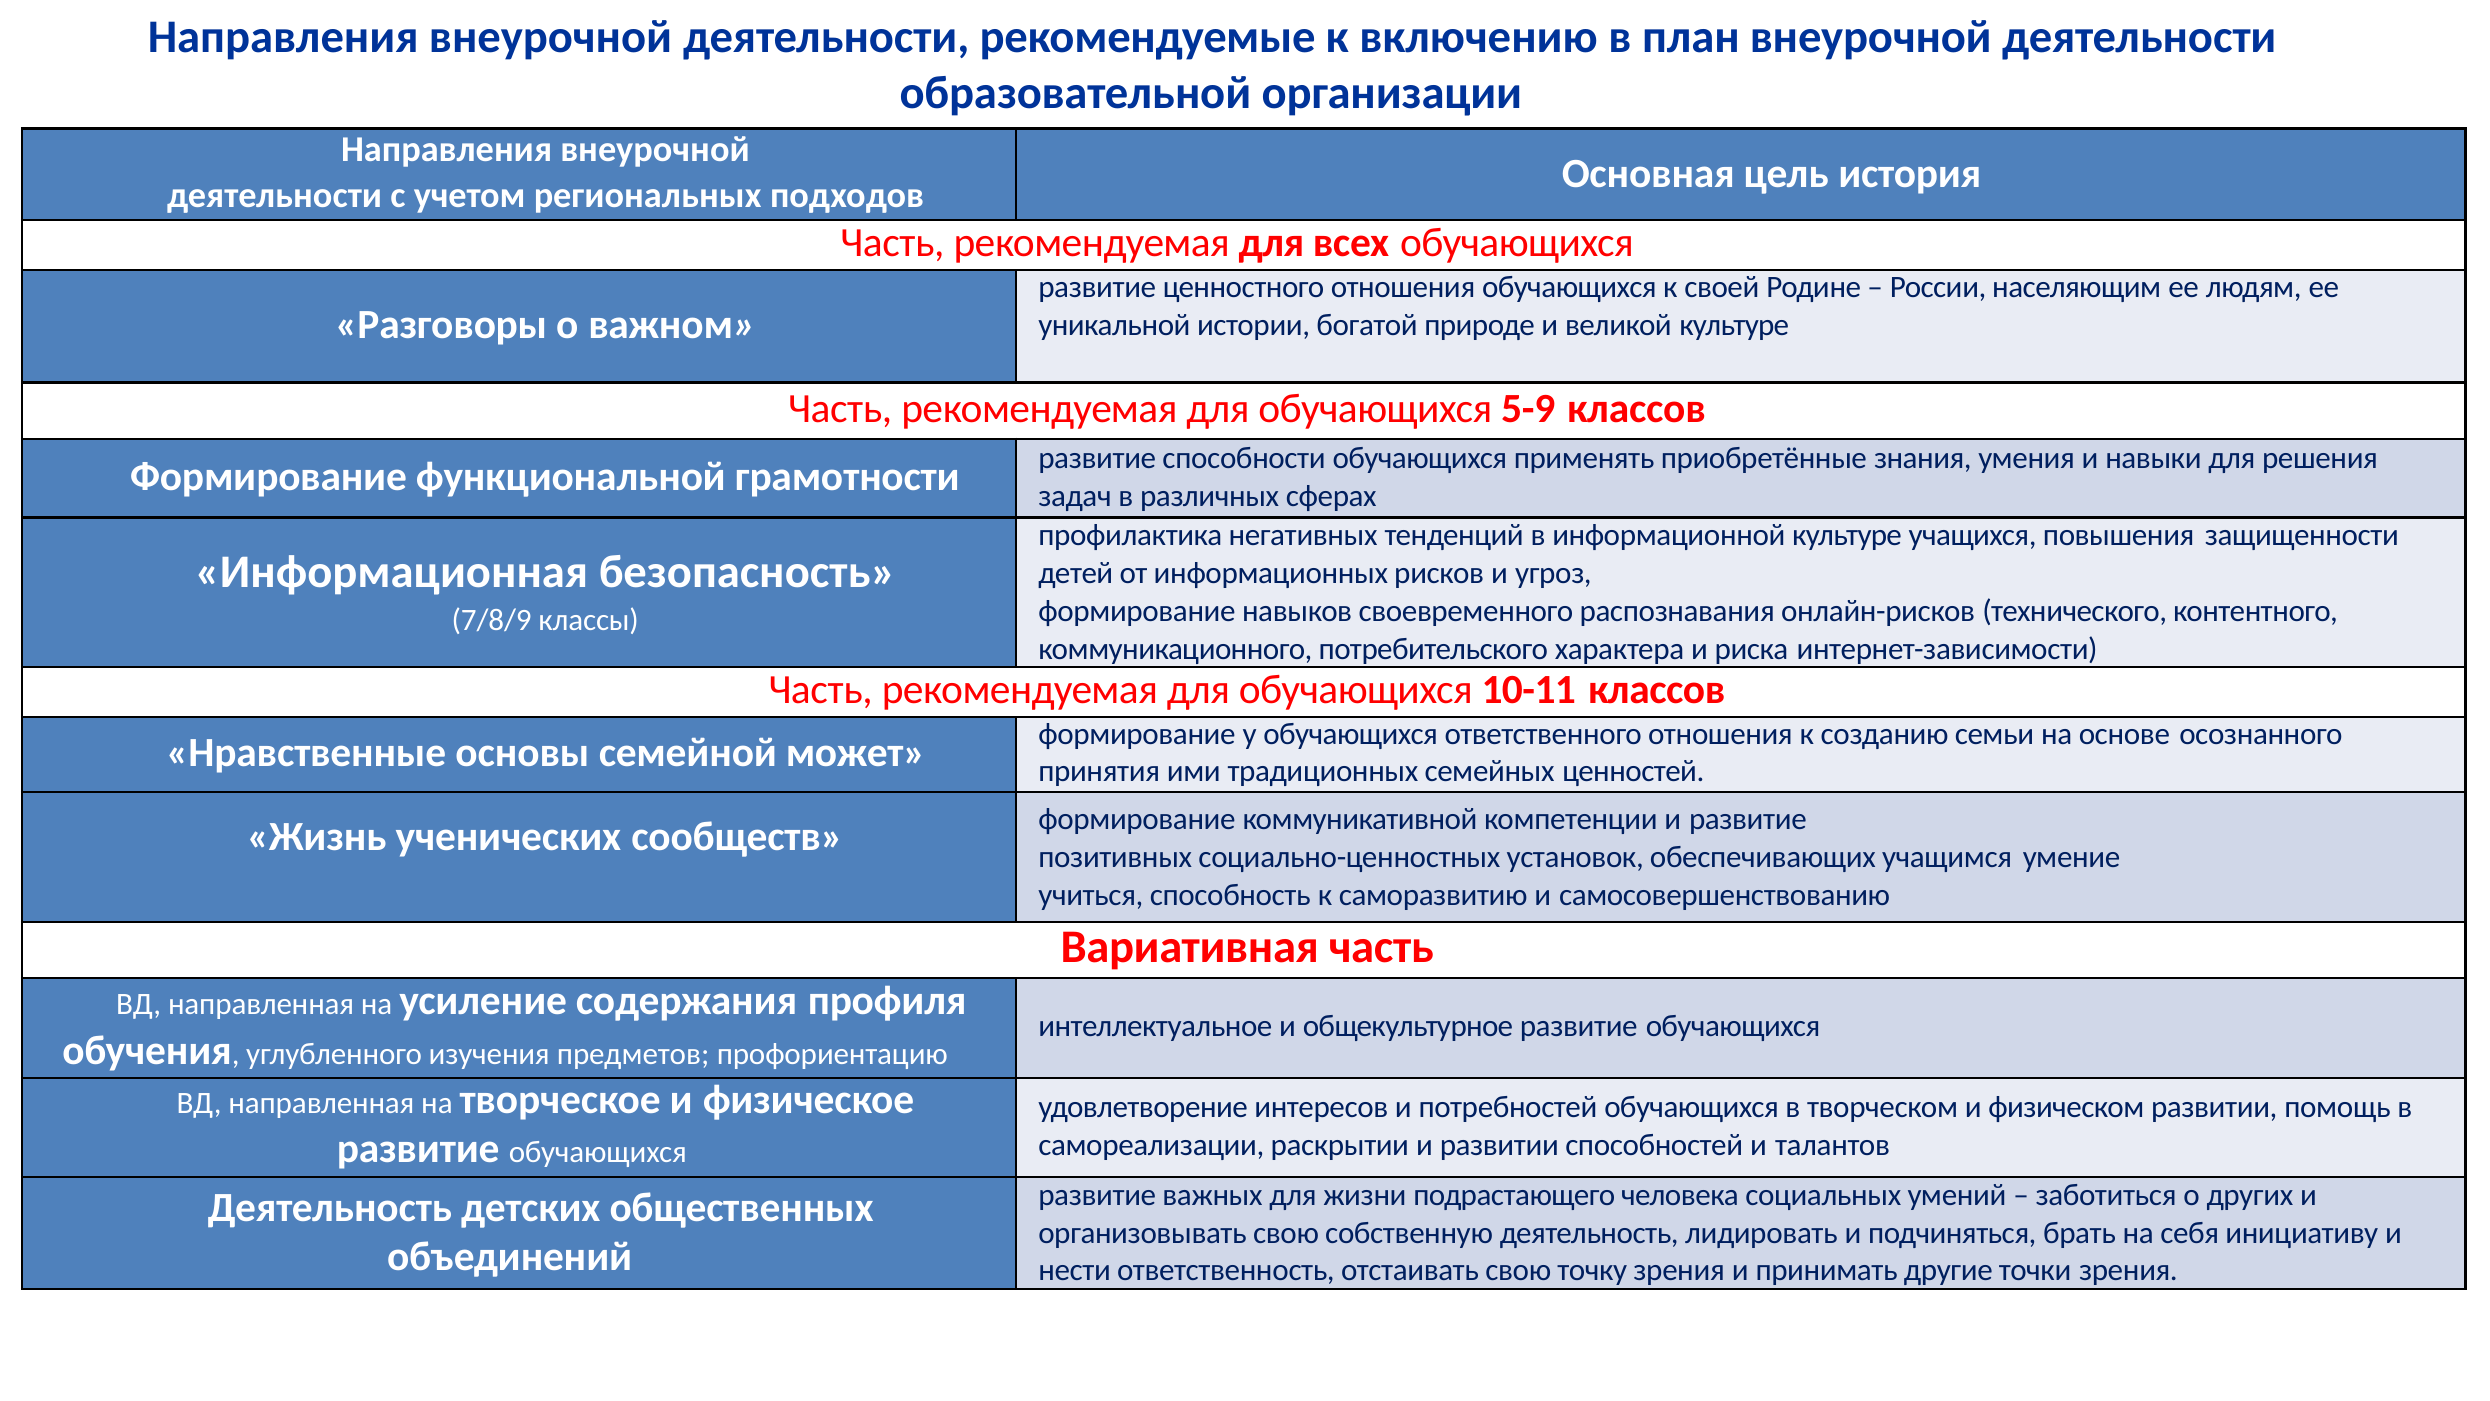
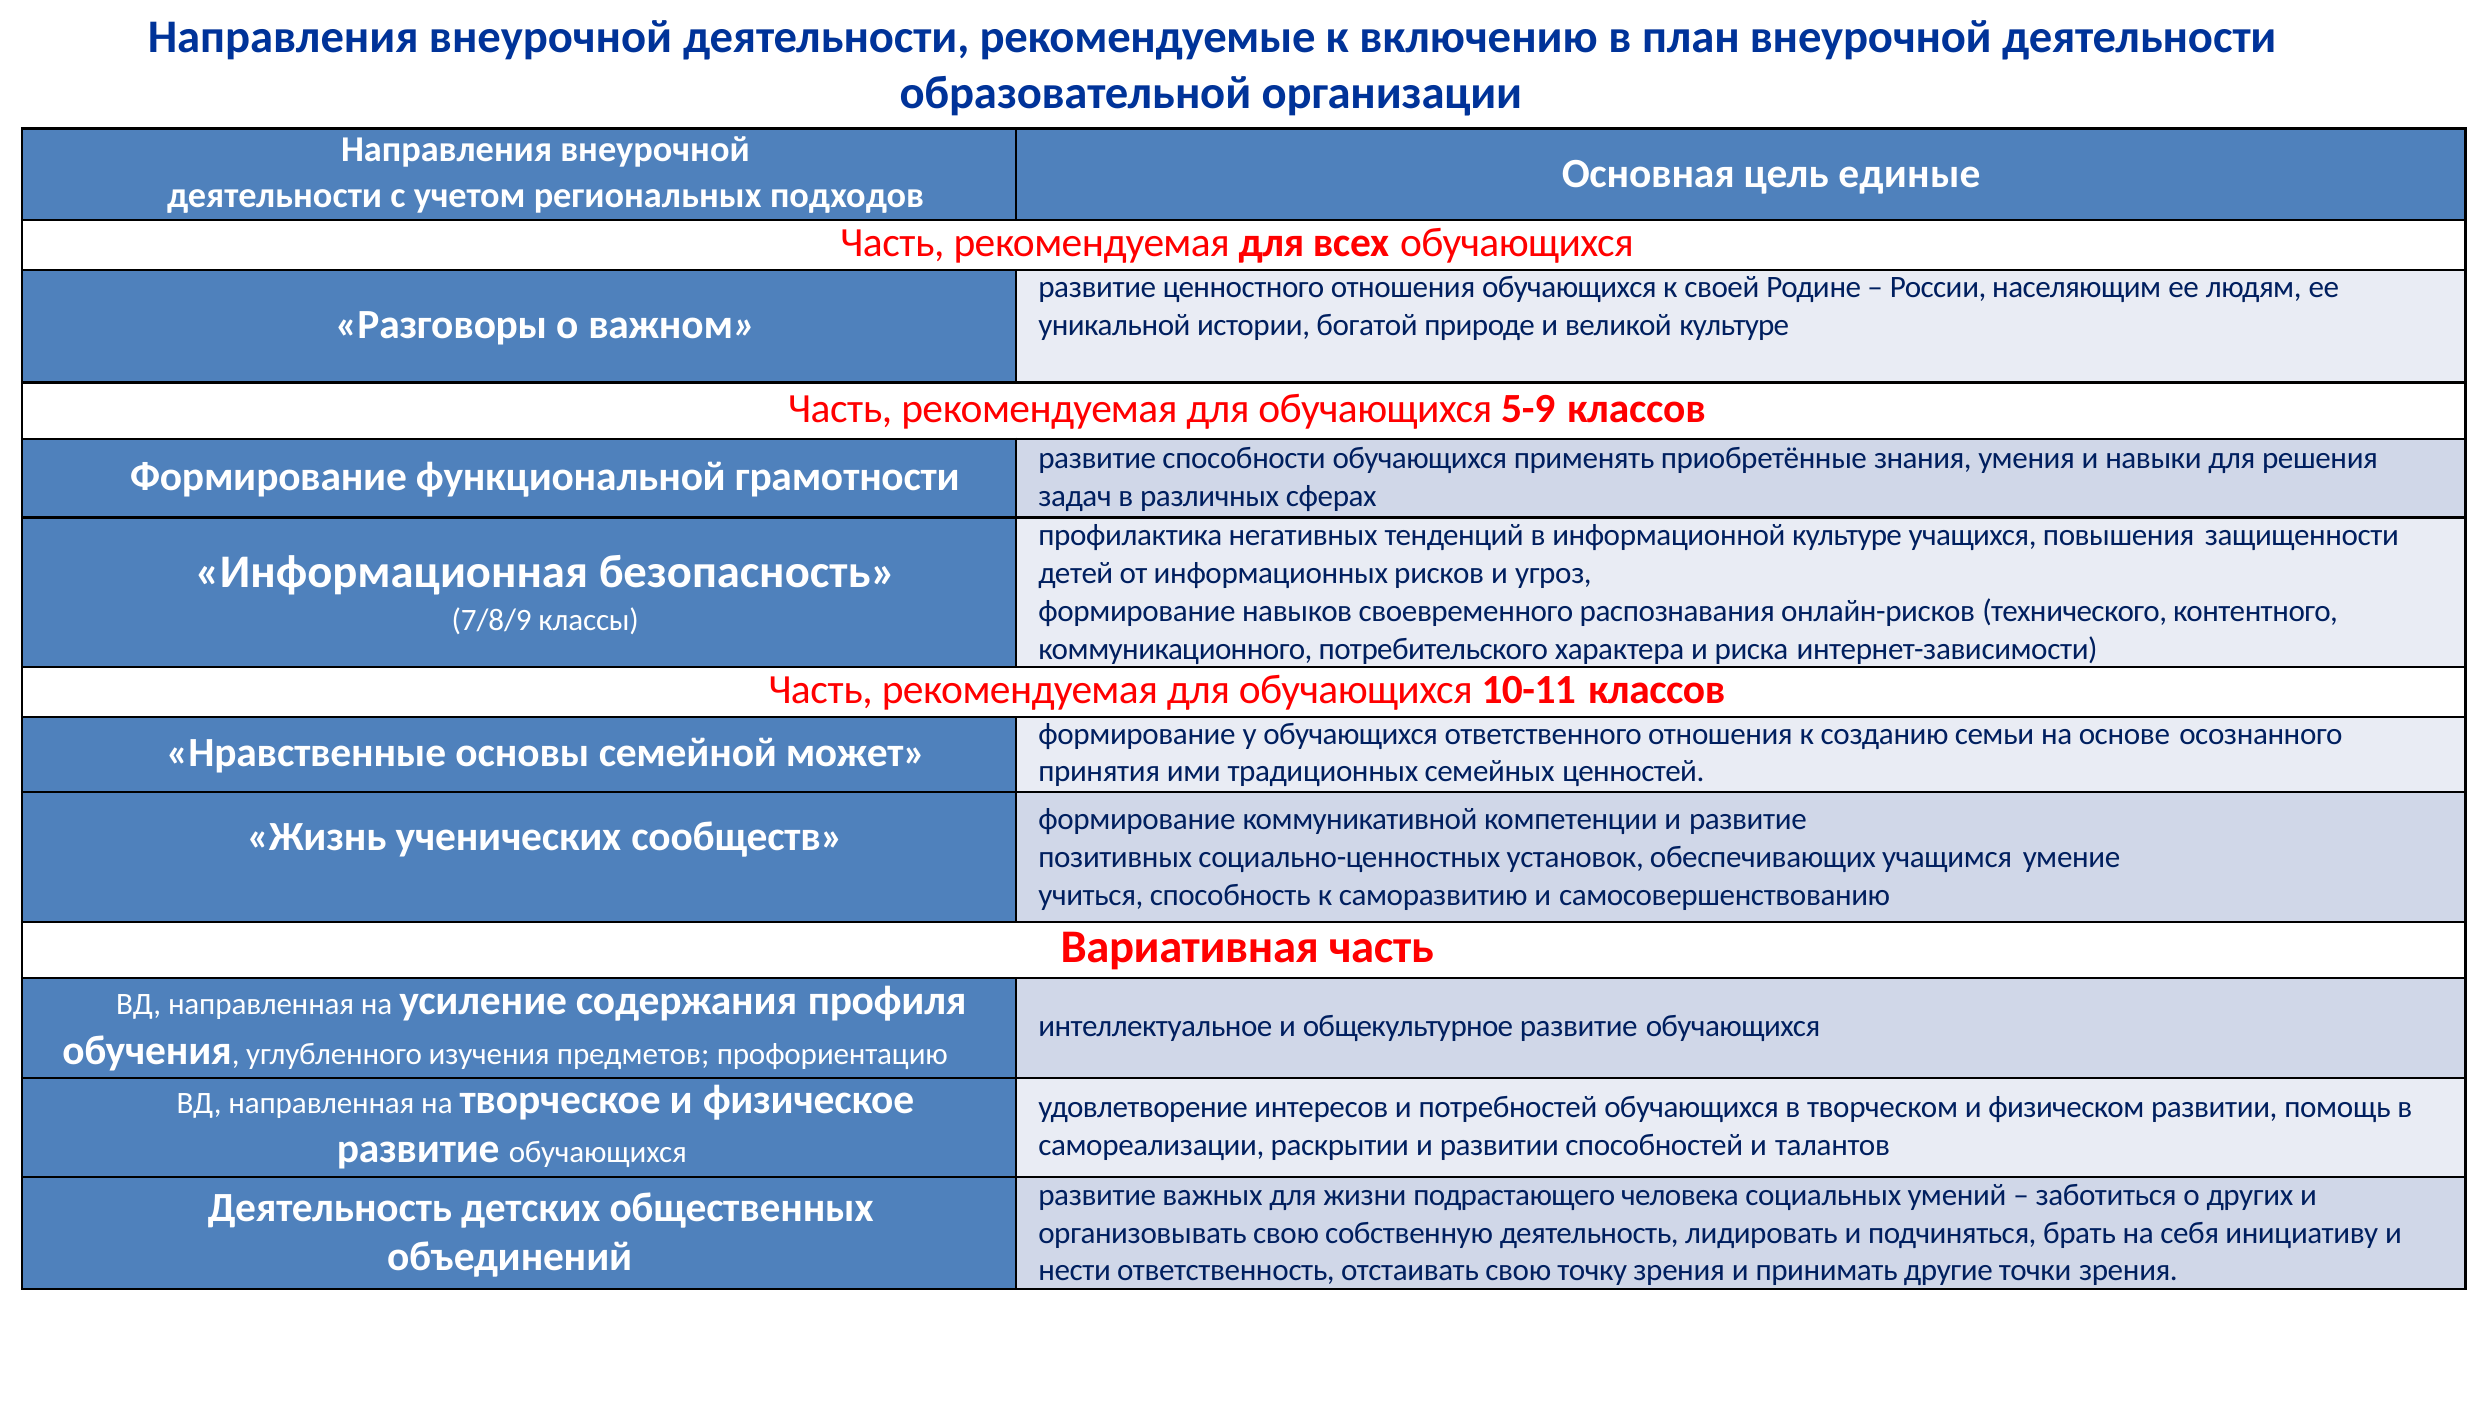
история: история -> единые
